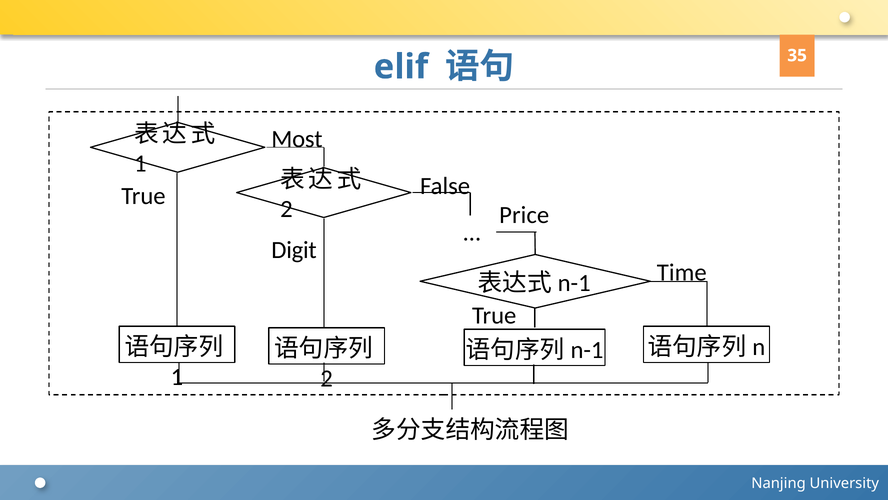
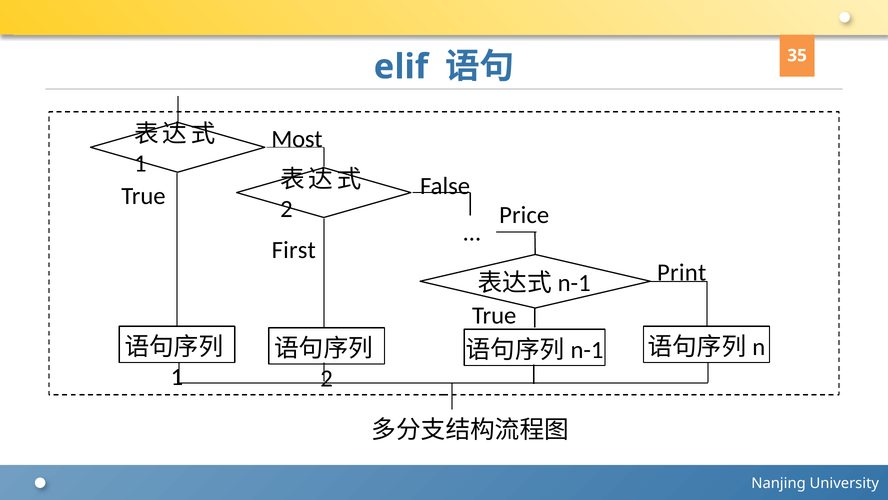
Digit: Digit -> First
Time: Time -> Print
